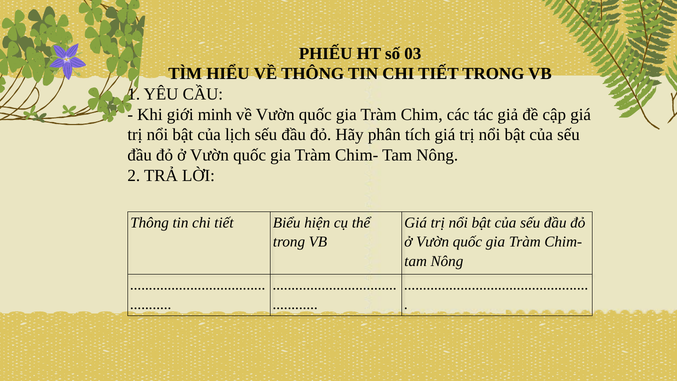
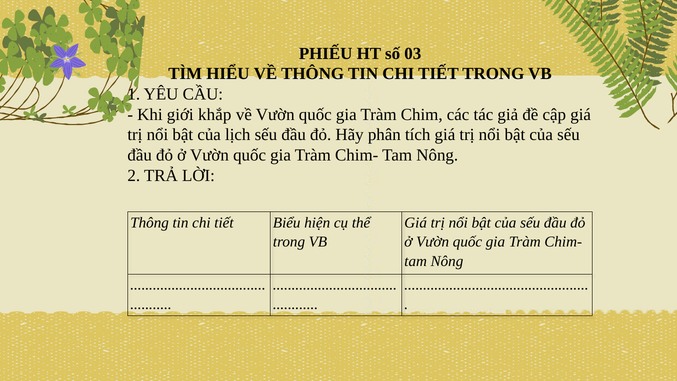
minh: minh -> khắp
